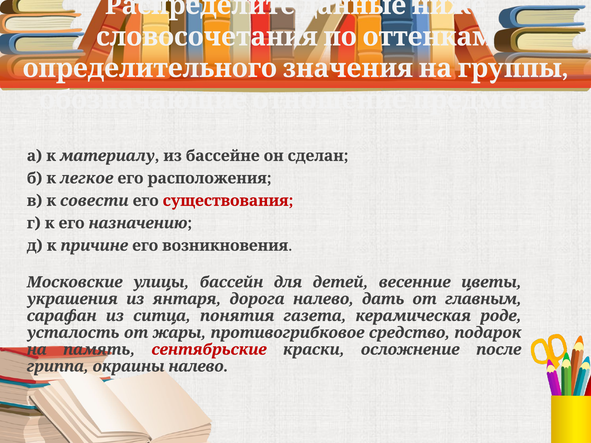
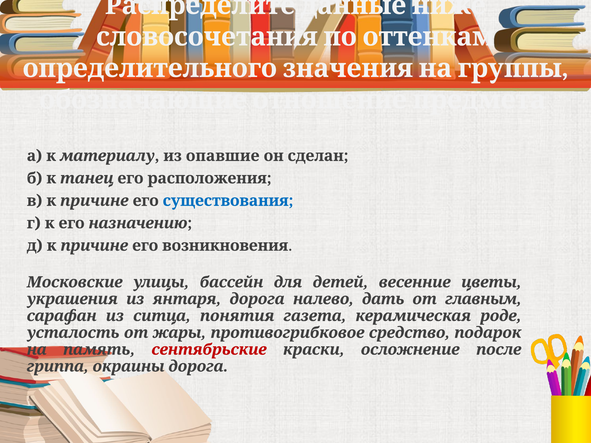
бассейне: бассейне -> опавшие
легкое: легкое -> танец
в к совести: совести -> причине
существования colour: red -> blue
окраины налево: налево -> дорога
